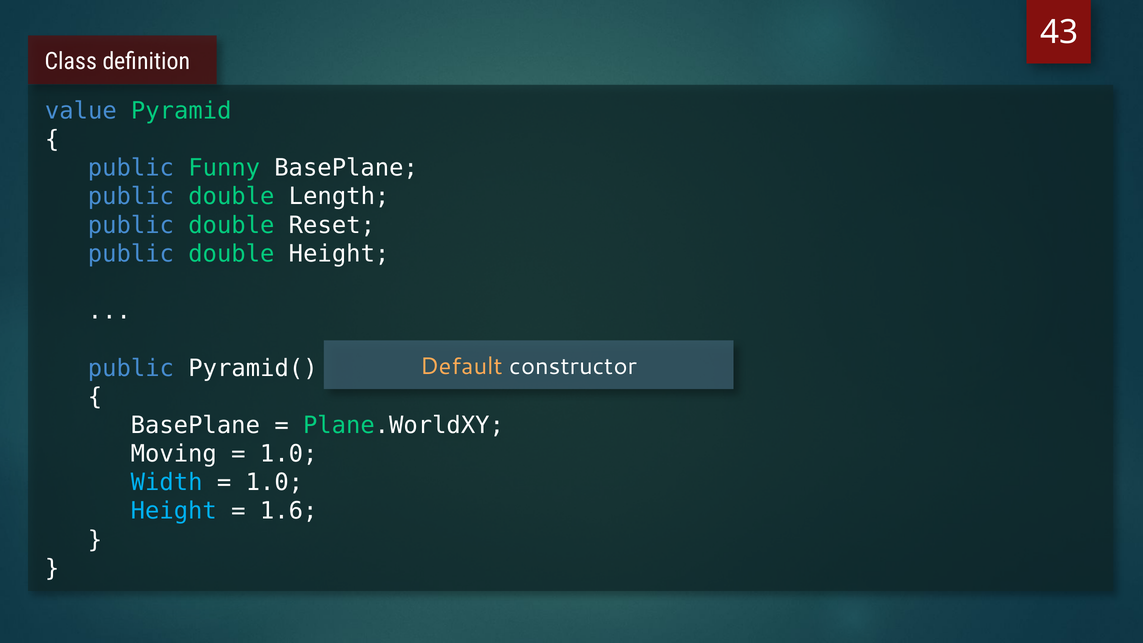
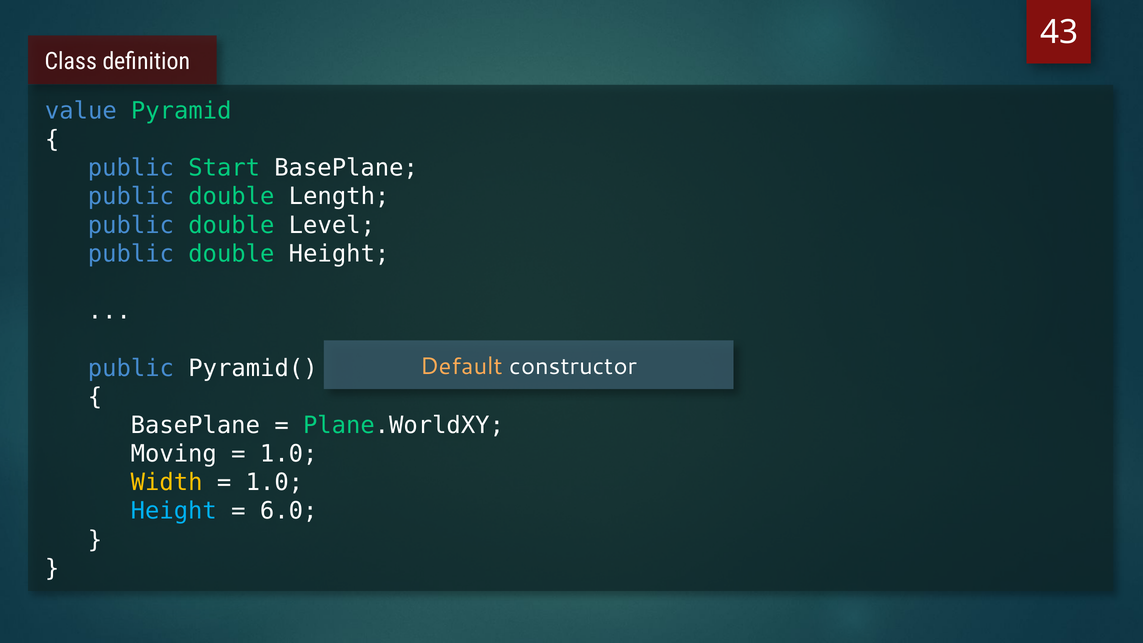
Funny: Funny -> Start
Reset: Reset -> Level
Width colour: light blue -> yellow
1.6: 1.6 -> 6.0
